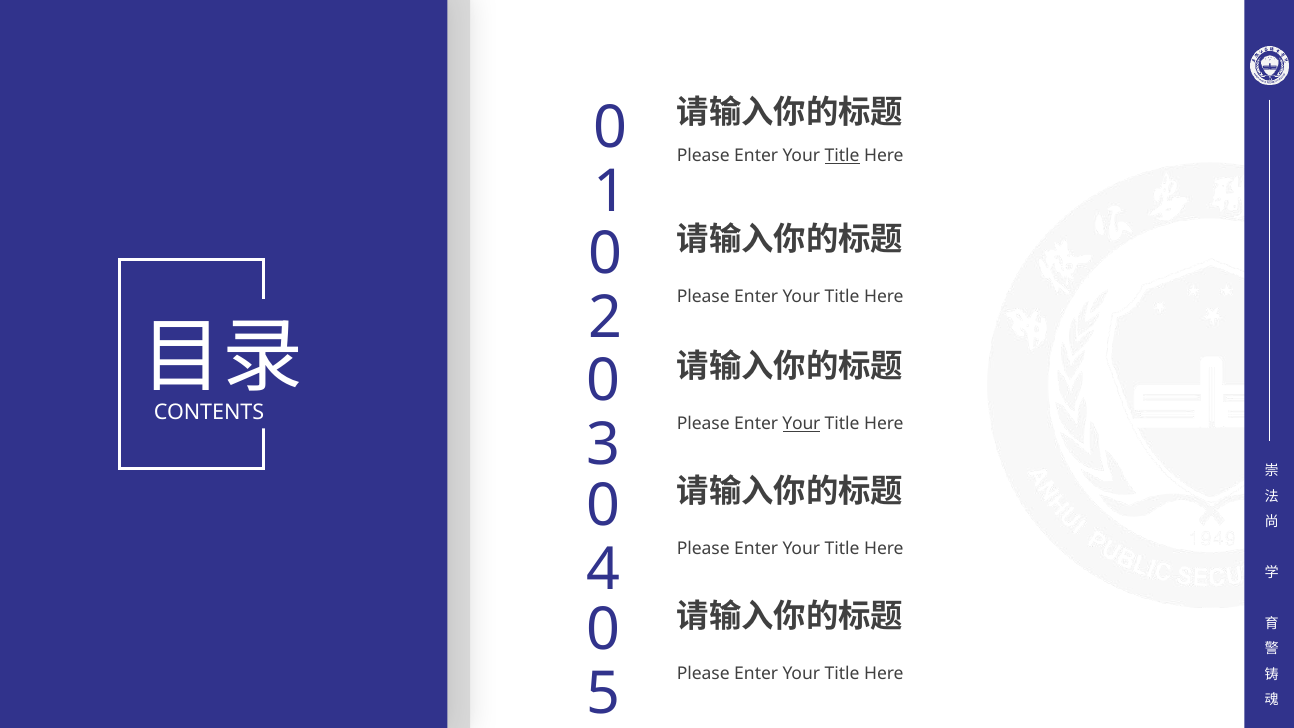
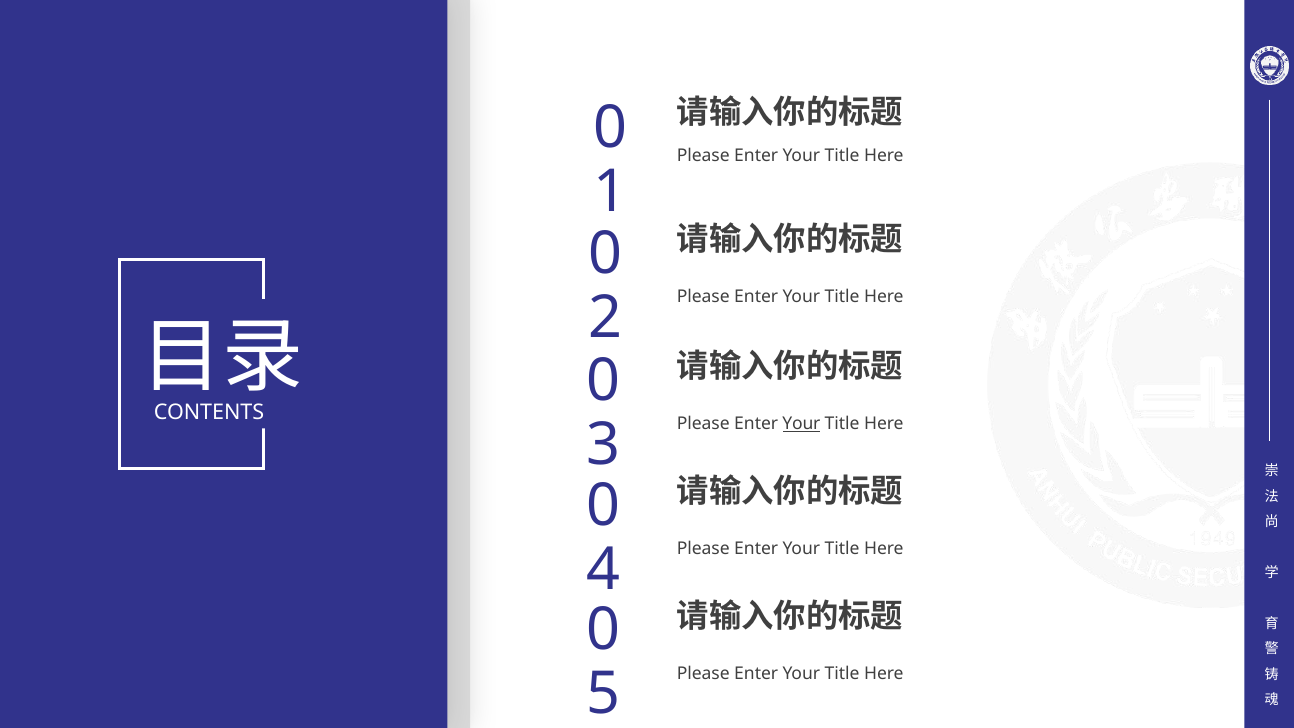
Title at (842, 156) underline: present -> none
